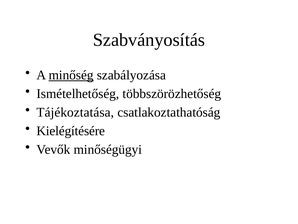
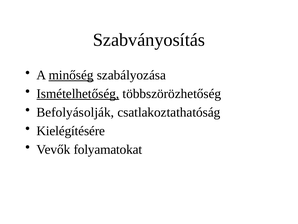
Ismételhetőség underline: none -> present
Tájékoztatása: Tájékoztatása -> Befolyásolják
minőségügyi: minőségügyi -> folyamatokat
